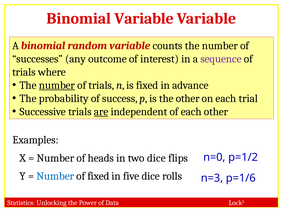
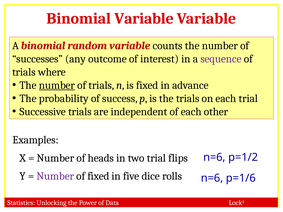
the other: other -> trials
are underline: present -> none
two dice: dice -> trial
n=0 at (214, 158): n=0 -> n=6
Number at (55, 176) colour: blue -> purple
n=3 at (212, 178): n=3 -> n=6
